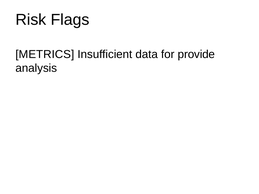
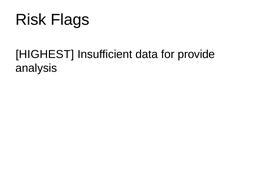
METRICS: METRICS -> HIGHEST
